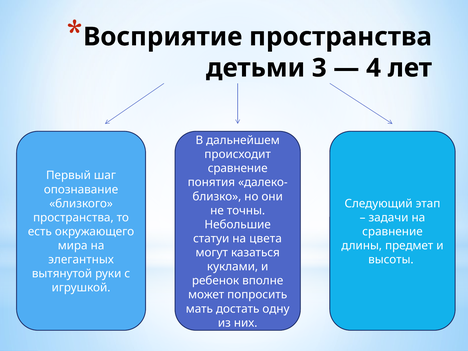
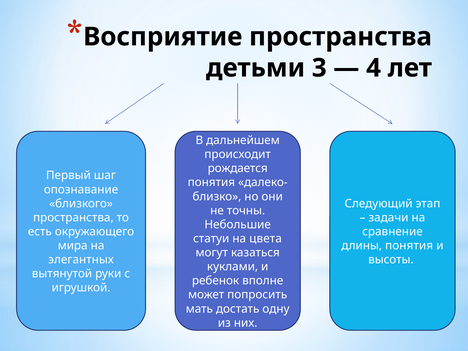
сравнение at (238, 168): сравнение -> рождается
длины предмет: предмет -> понятия
